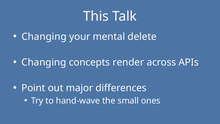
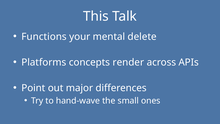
Changing at (44, 37): Changing -> Functions
Changing at (44, 62): Changing -> Platforms
